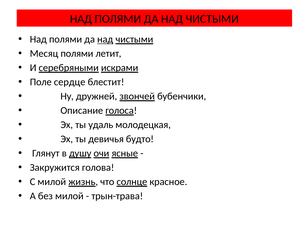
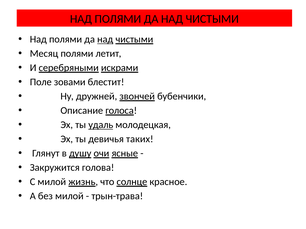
сердце: сердце -> зовами
удаль underline: none -> present
будто: будто -> таких
